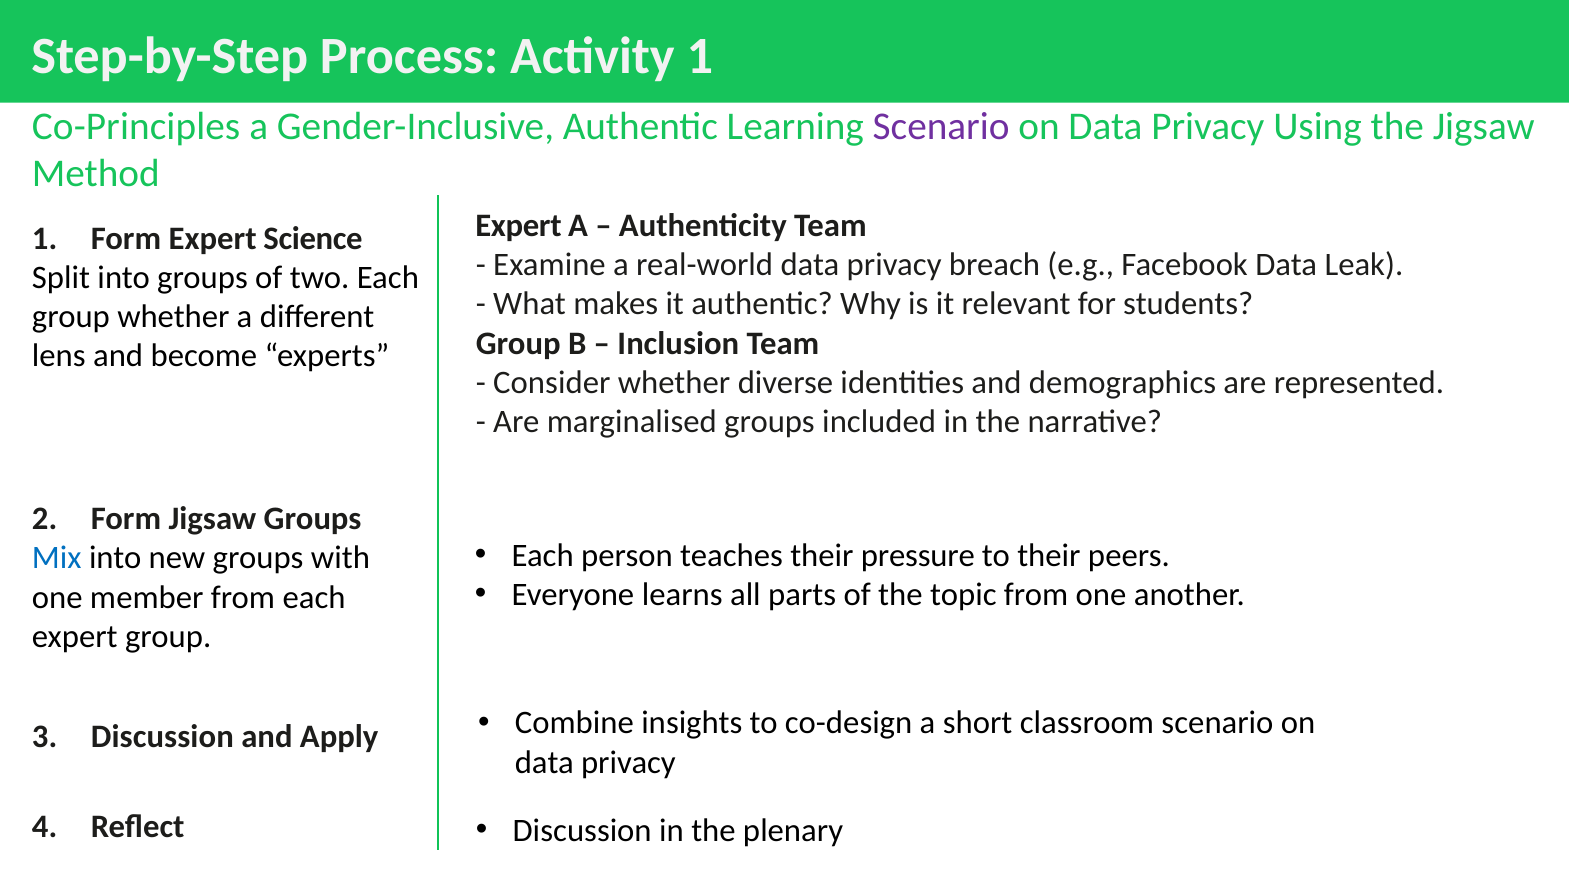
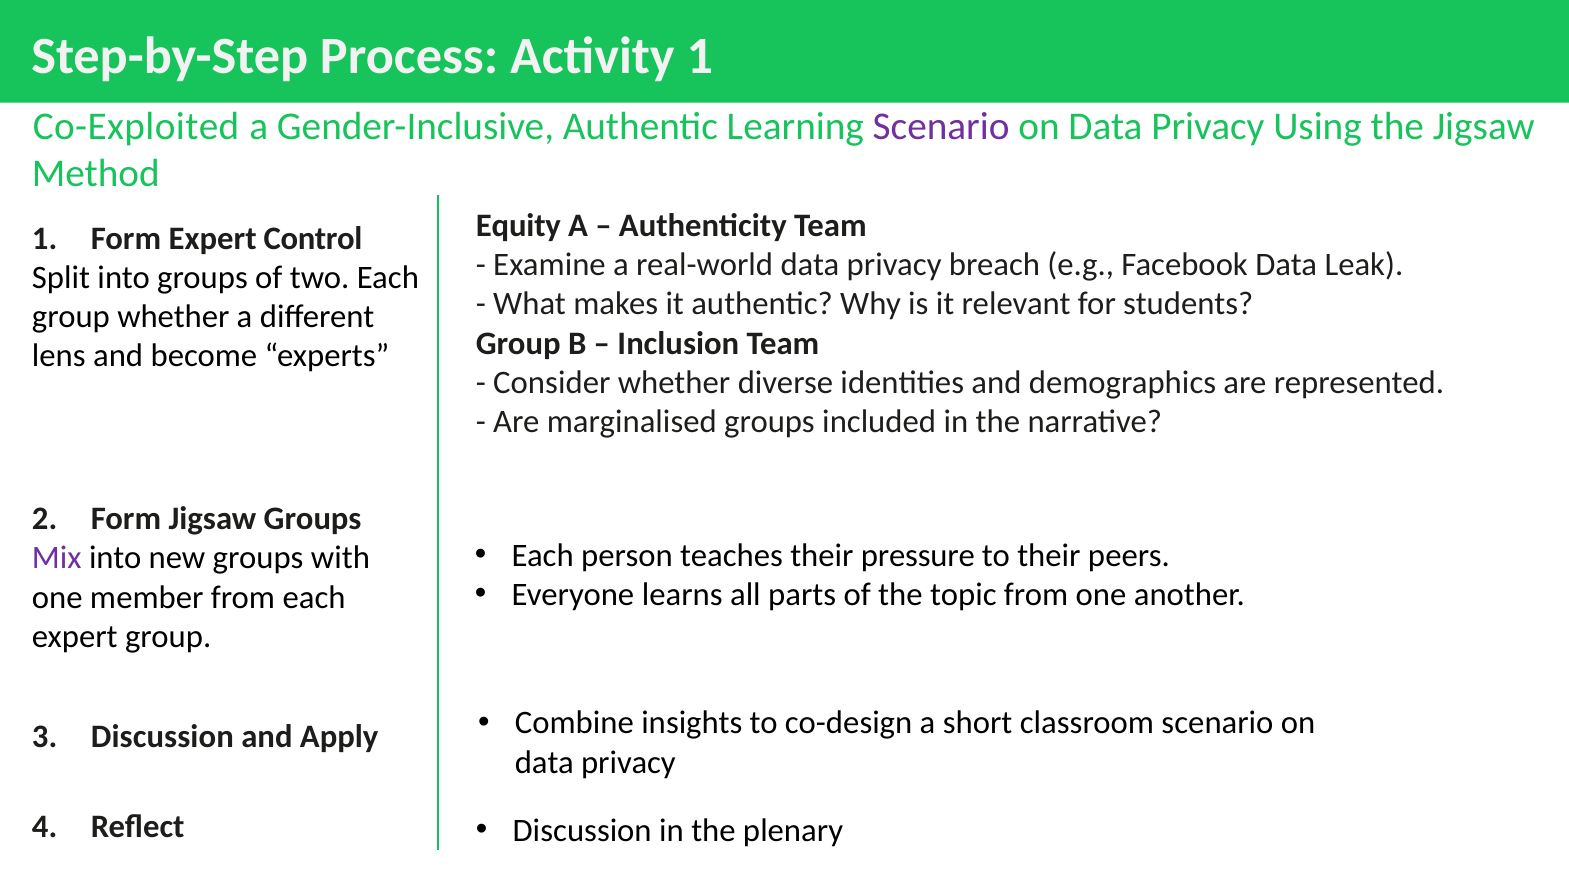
Co-Principles: Co-Principles -> Co-Exploited
Expert at (518, 225): Expert -> Equity
Science: Science -> Control
Mix colour: blue -> purple
